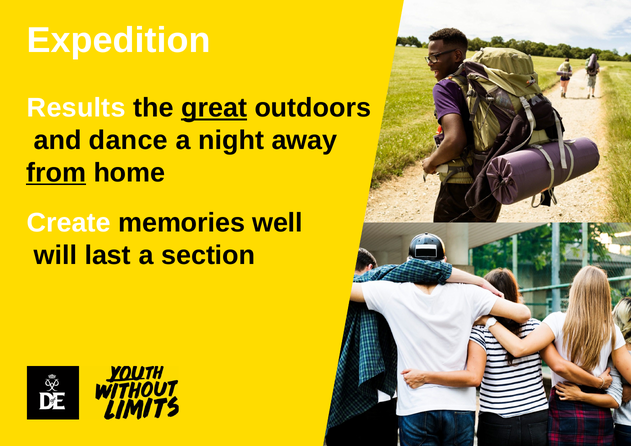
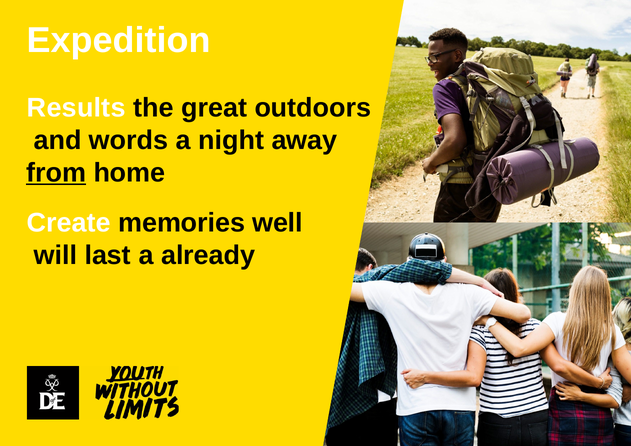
great underline: present -> none
dance: dance -> words
section: section -> already
